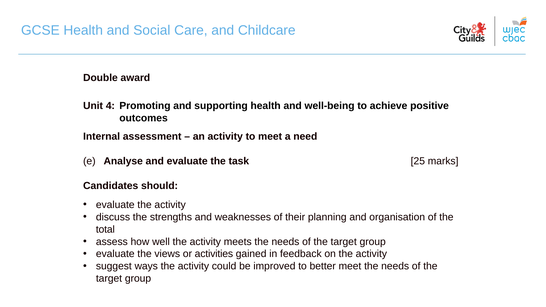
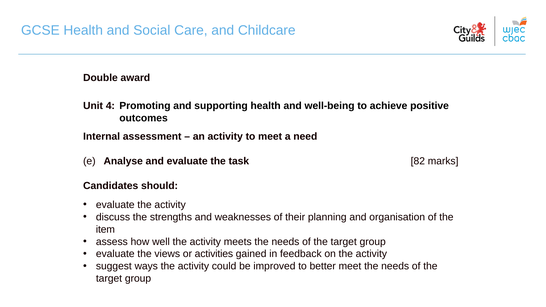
25: 25 -> 82
total: total -> item
